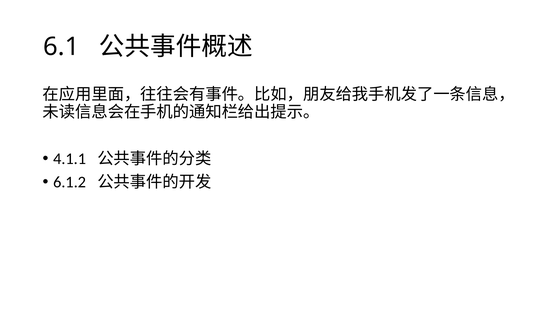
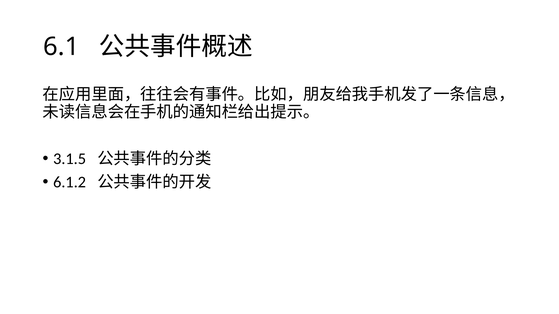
4.1.1: 4.1.1 -> 3.1.5
